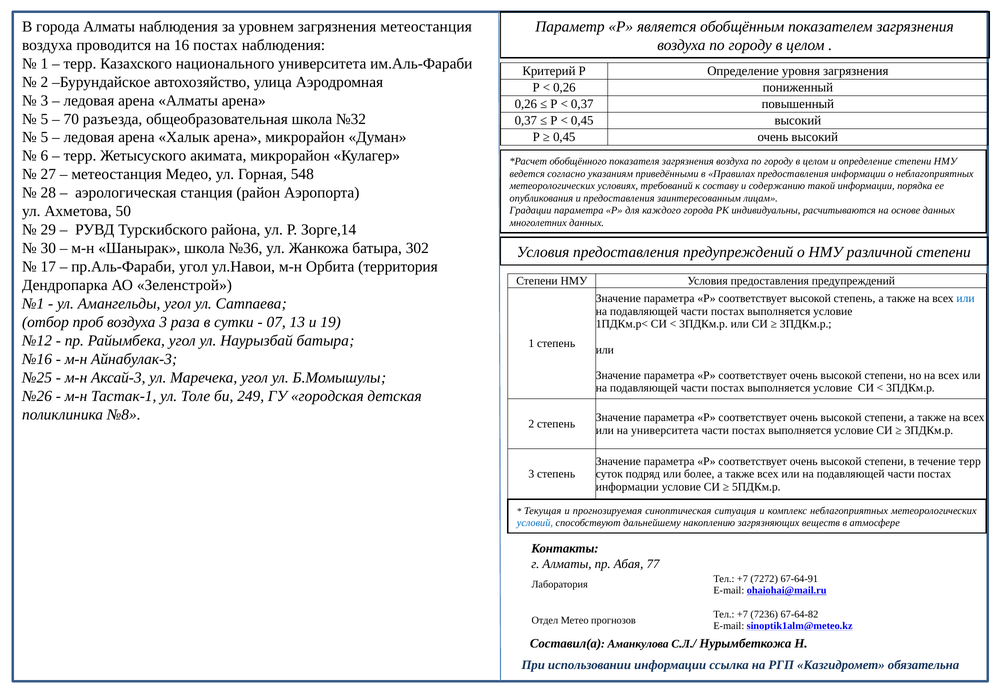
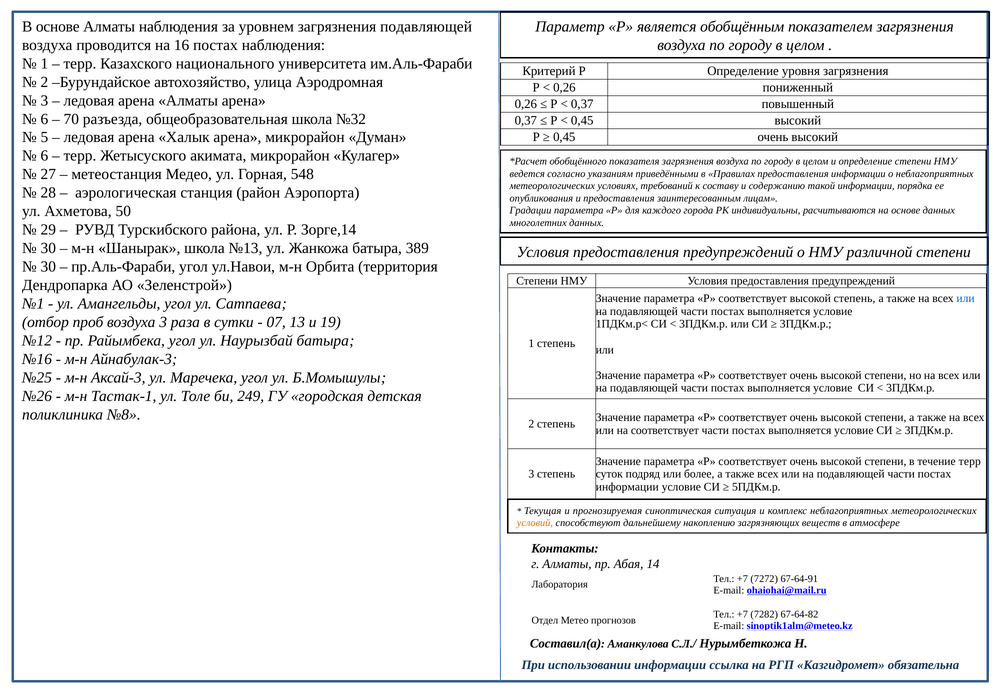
В города: города -> основе
загрязнения метеостанция: метеостанция -> подавляющей
5 at (44, 119): 5 -> 6
№36: №36 -> №13
302: 302 -> 389
17 at (48, 267): 17 -> 30
на университета: университета -> соответствует
условий colour: blue -> orange
77: 77 -> 14
7236: 7236 -> 7282
